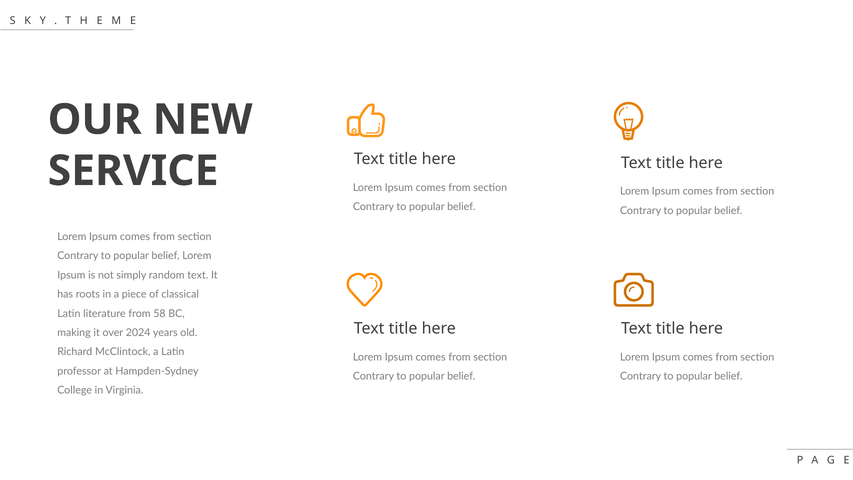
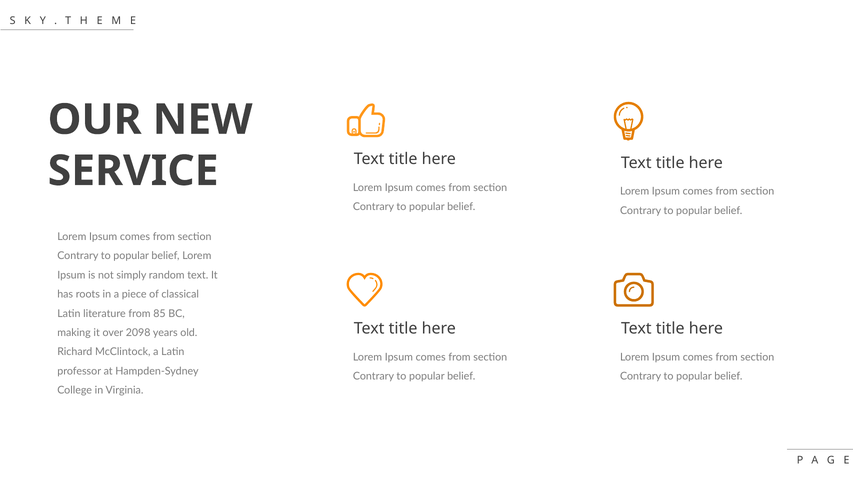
58: 58 -> 85
2024: 2024 -> 2098
